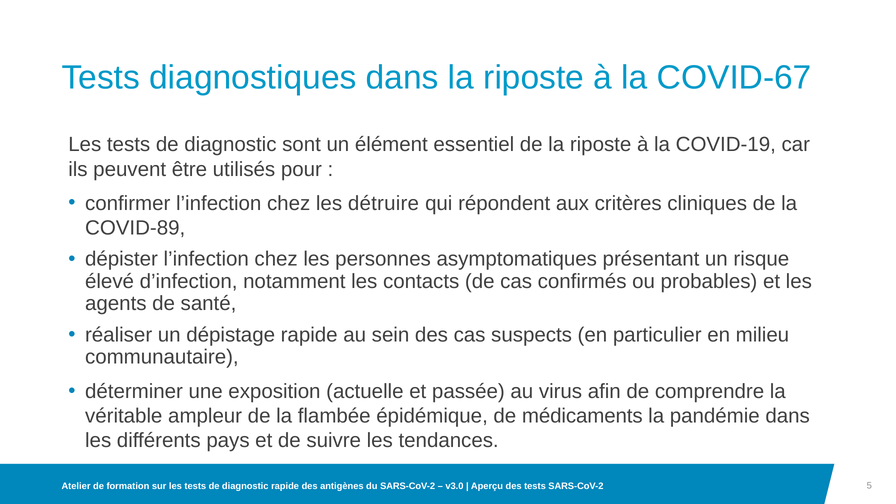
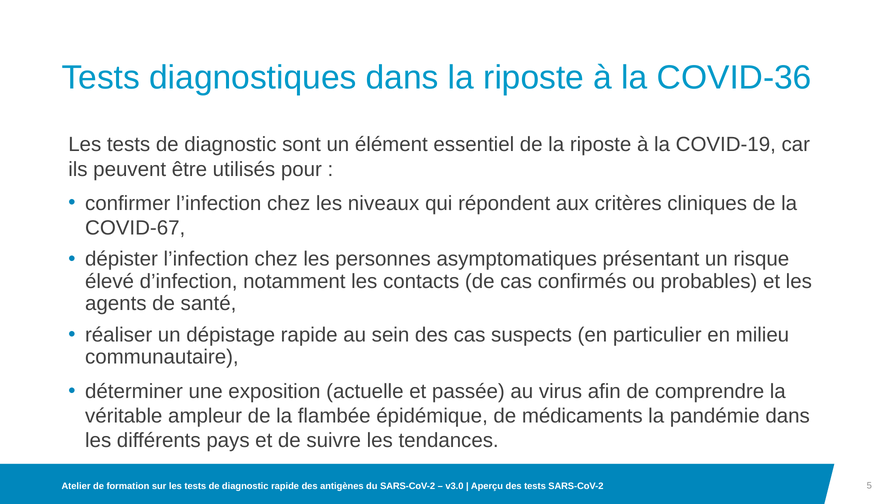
COVID-67: COVID-67 -> COVID-36
détruire: détruire -> niveaux
COVID-89: COVID-89 -> COVID-67
